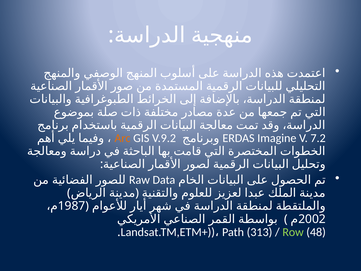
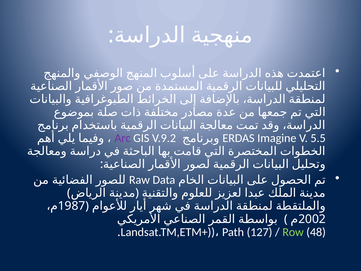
Arc colour: orange -> purple
7.2: 7.2 -> 5.5
313: 313 -> 127
